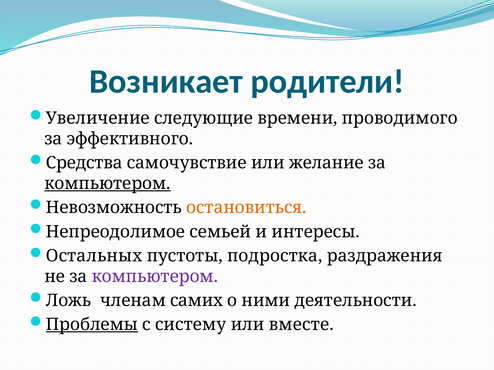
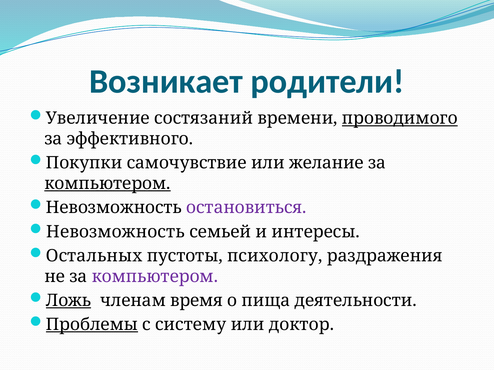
следующие: следующие -> состязаний
проводимого underline: none -> present
Средства: Средства -> Покупки
остановиться colour: orange -> purple
Непреодолимое at (115, 232): Непреодолимое -> Невозможность
подростка: подростка -> психологу
Ложь underline: none -> present
самих: самих -> время
ними: ними -> пища
вместе: вместе -> доктор
